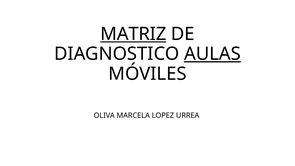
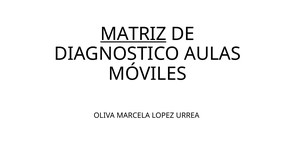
AULAS underline: present -> none
